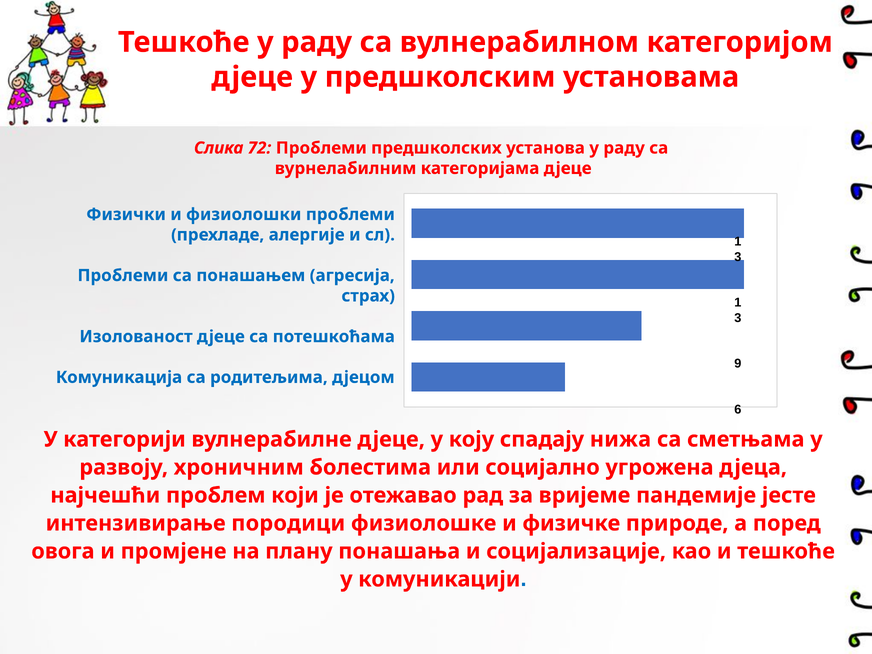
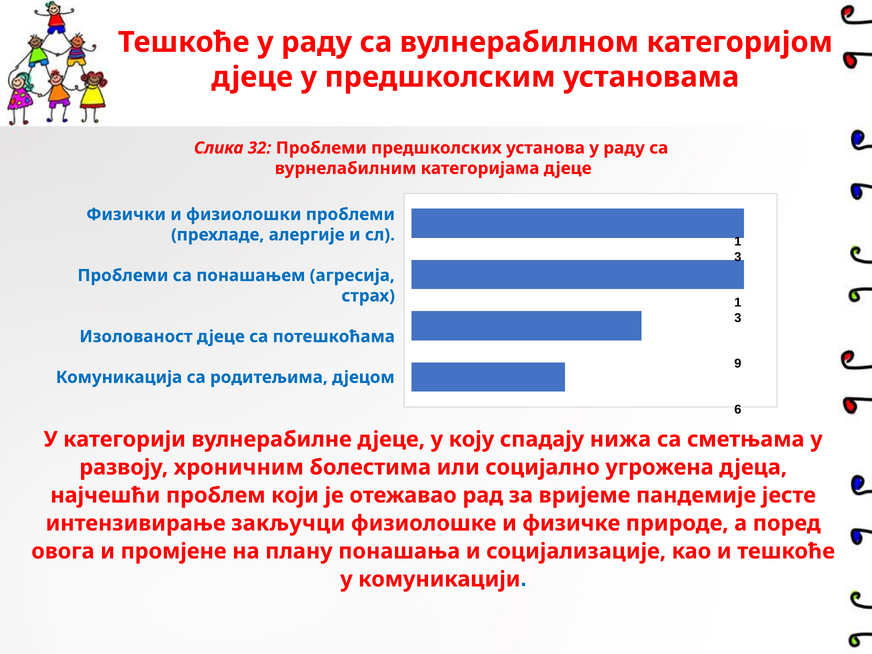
72: 72 -> 32
породици: породици -> закључци
